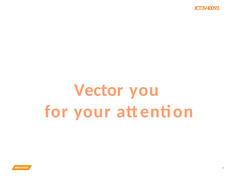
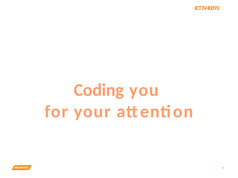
Vector: Vector -> Coding
